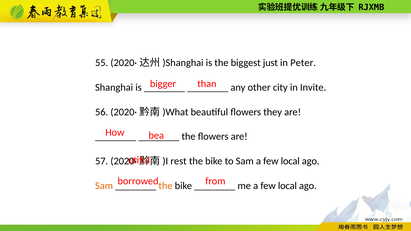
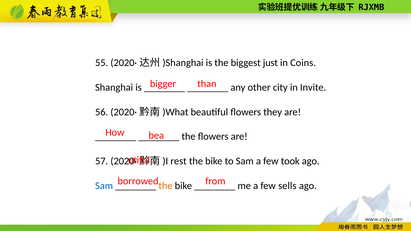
Peter: Peter -> Coins
Sam a few local: local -> took
Sam at (104, 186) colour: orange -> blue
me a few local: local -> sells
